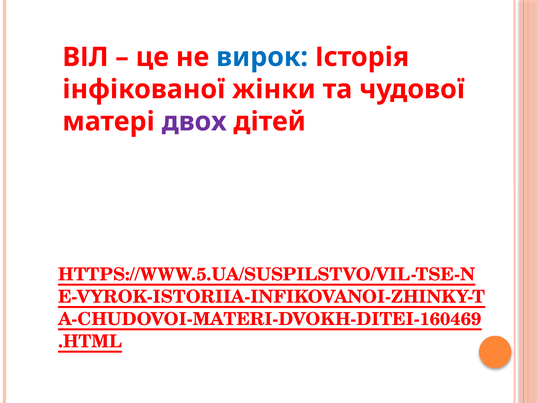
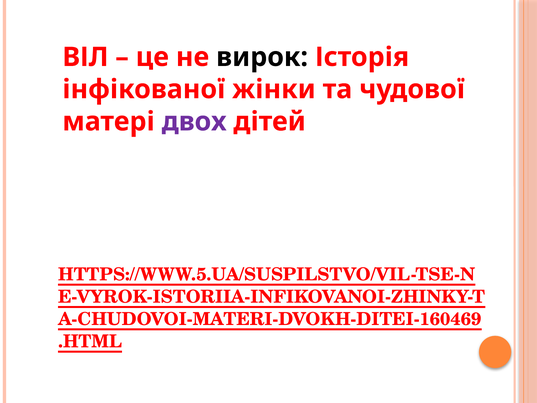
вирок colour: blue -> black
